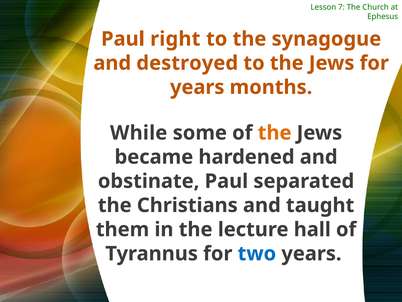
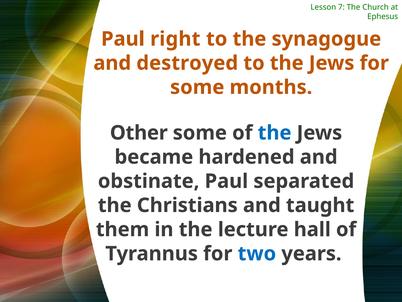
years at (197, 87): years -> some
While: While -> Other
the at (275, 133) colour: orange -> blue
